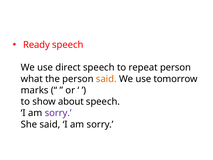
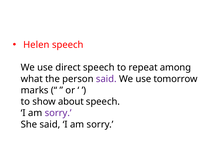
Ready: Ready -> Helen
repeat person: person -> among
said at (106, 79) colour: orange -> purple
